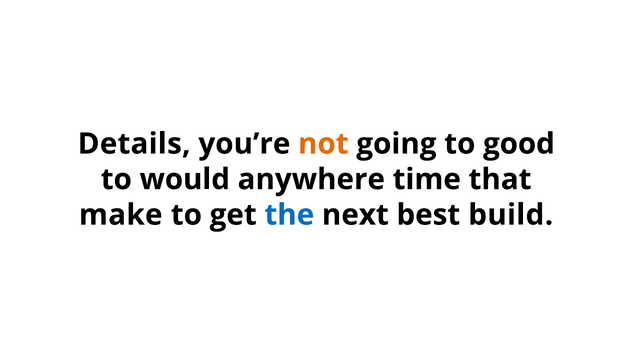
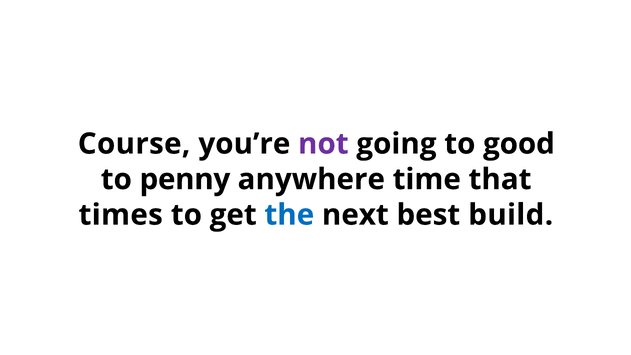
Details: Details -> Course
not colour: orange -> purple
would: would -> penny
make: make -> times
